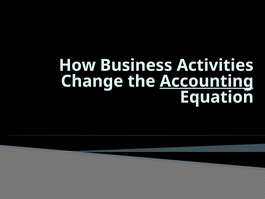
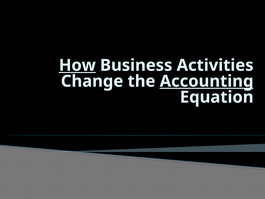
How underline: none -> present
